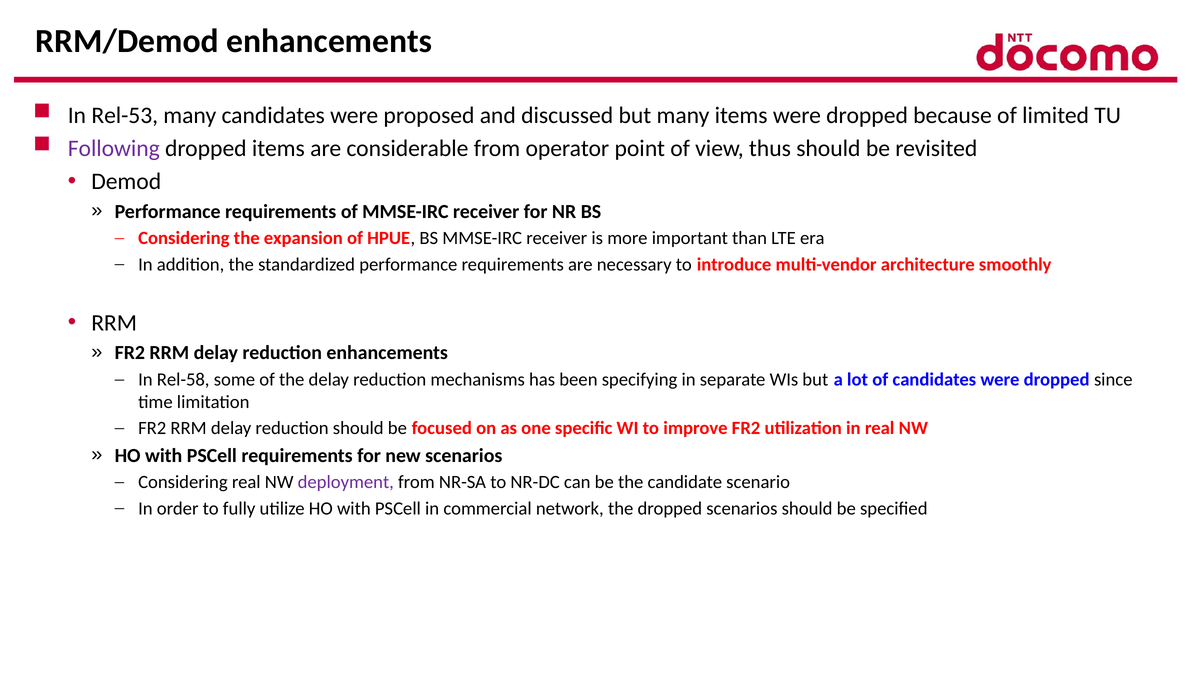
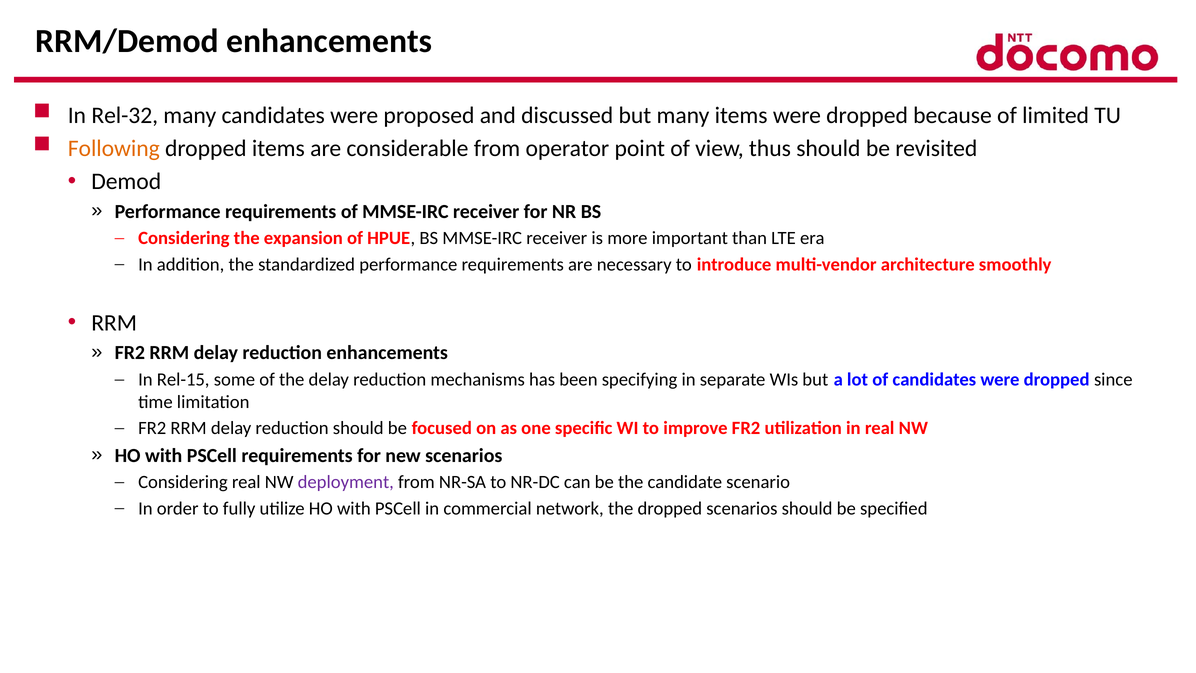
Rel-53: Rel-53 -> Rel-32
Following colour: purple -> orange
Rel-58: Rel-58 -> Rel-15
